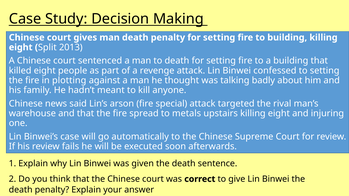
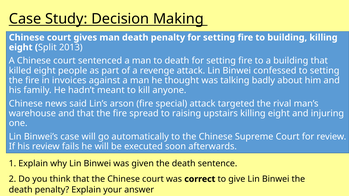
plotting: plotting -> invoices
metals: metals -> raising
